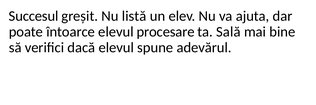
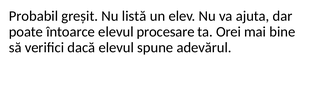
Succesul: Succesul -> Probabil
Sală: Sală -> Orei
